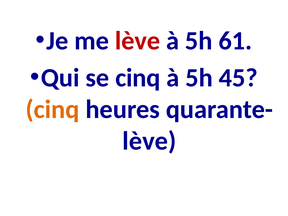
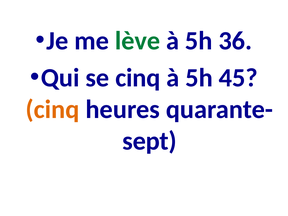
lève at (138, 41) colour: red -> green
61: 61 -> 36
lève at (149, 141): lève -> sept
